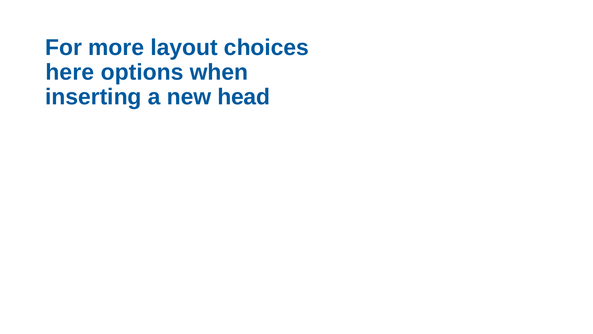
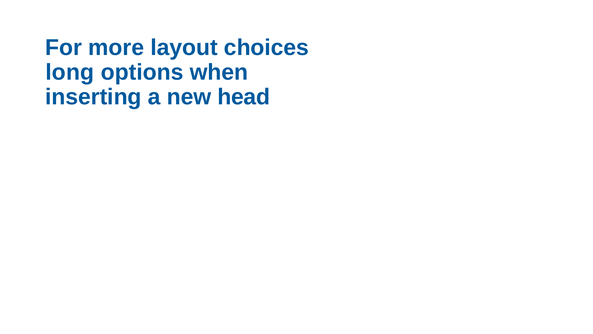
here: here -> long
